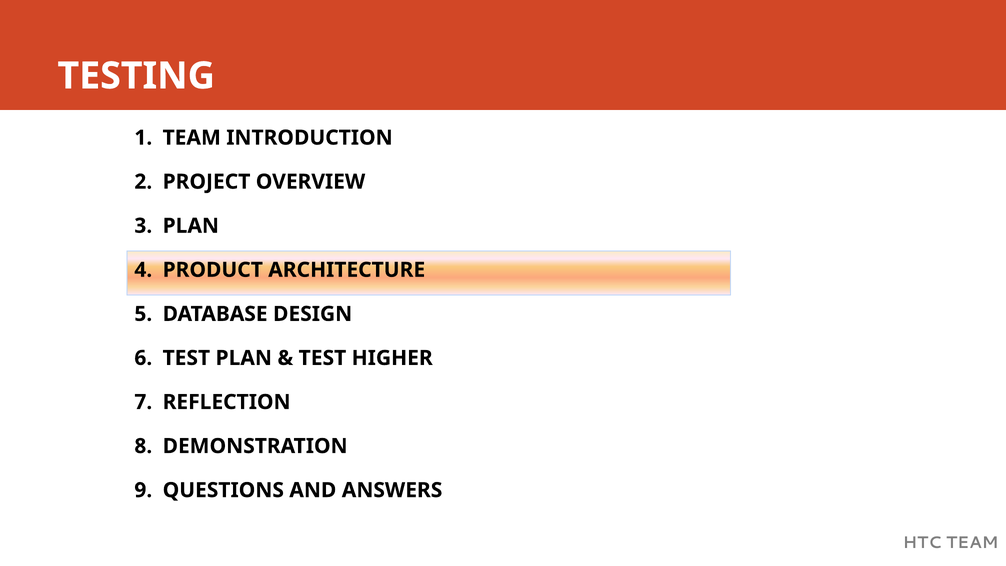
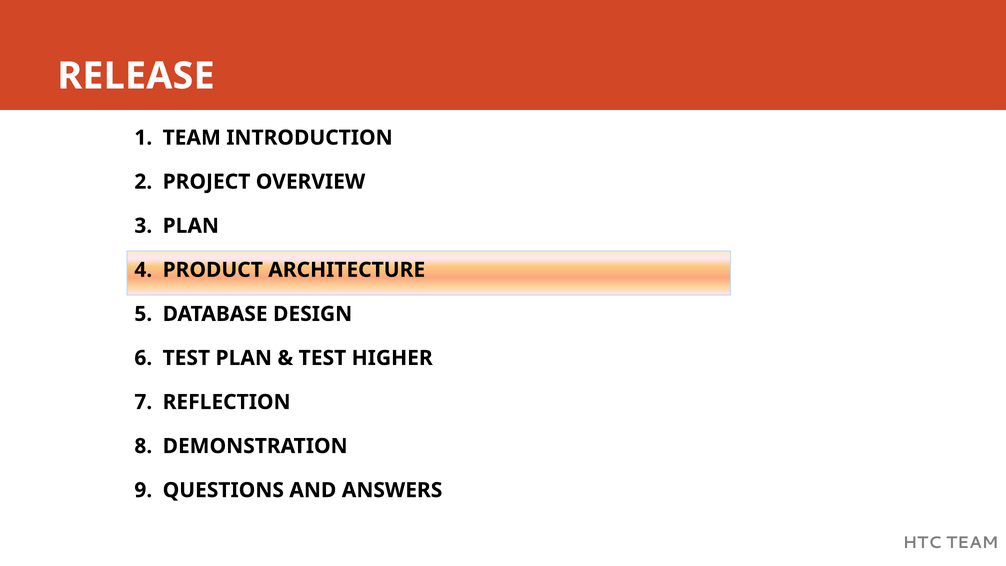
TESTING: TESTING -> RELEASE
